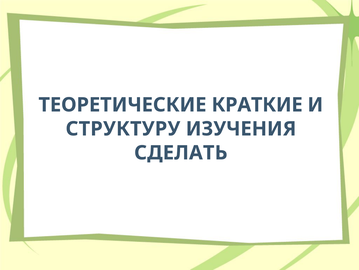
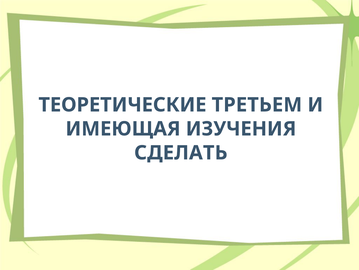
КРАТКИЕ: КРАТКИЕ -> ТРЕТЬЕМ
СТРУКТУРУ: СТРУКТУРУ -> ИМЕЮЩАЯ
